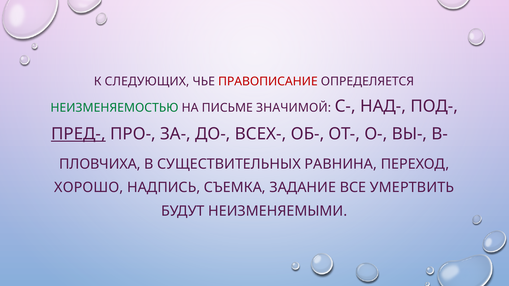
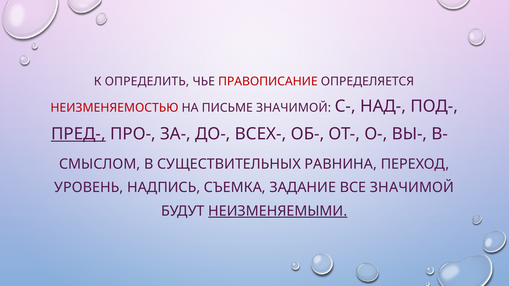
СЛЕДУЮЩИХ: СЛЕДУЮЩИХ -> ОПРЕДЕЛИТЬ
НЕИЗМЕНЯЕМОСТЬЮ colour: green -> red
ПЛОВЧИХА: ПЛОВЧИХА -> СМЫСЛОМ
ХОРОШО: ХОРОШО -> УРОВЕНЬ
ВСЕ УМЕРТВИТЬ: УМЕРТВИТЬ -> ЗНАЧИМОЙ
НЕИЗМЕНЯЕМЫМИ underline: none -> present
